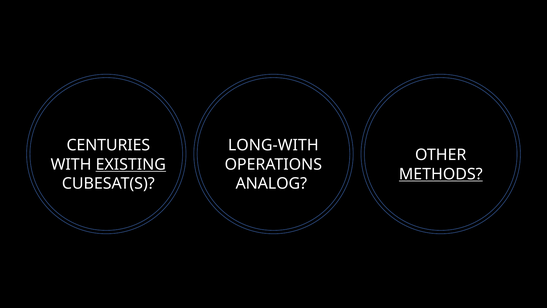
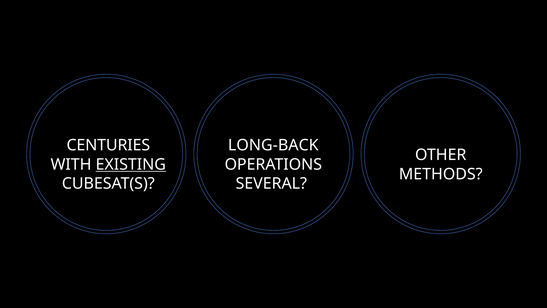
LONG-WITH: LONG-WITH -> LONG-BACK
METHODS underline: present -> none
ANALOG: ANALOG -> SEVERAL
